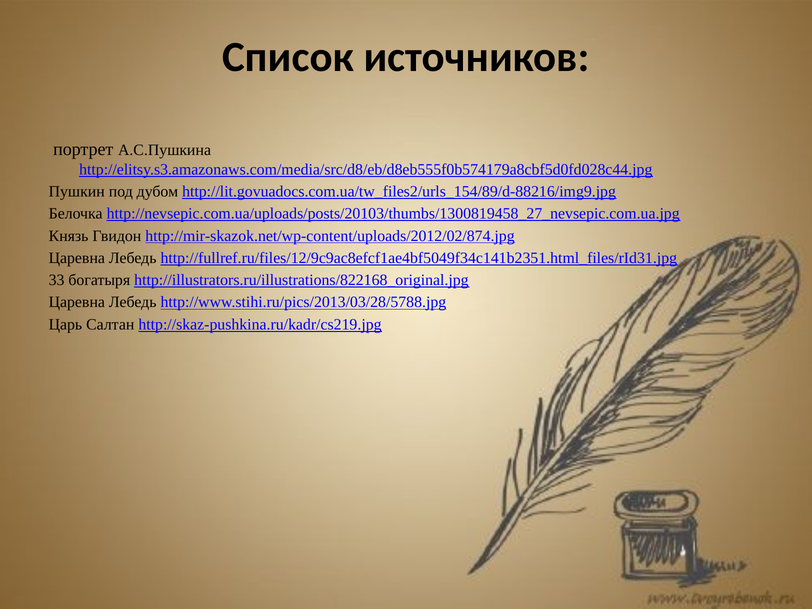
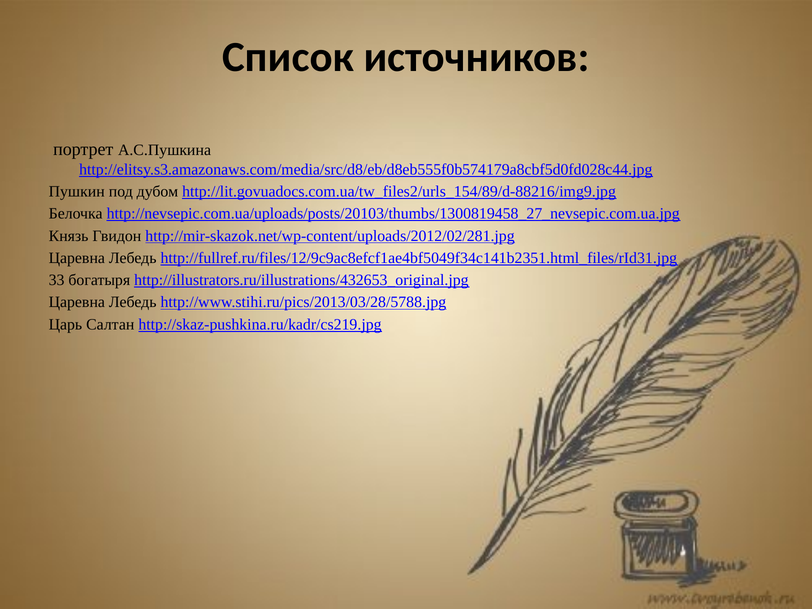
http://mir-skazok.net/wp-content/uploads/2012/02/874.jpg: http://mir-skazok.net/wp-content/uploads/2012/02/874.jpg -> http://mir-skazok.net/wp-content/uploads/2012/02/281.jpg
http://illustrators.ru/illustrations/822168_original.jpg: http://illustrators.ru/illustrations/822168_original.jpg -> http://illustrators.ru/illustrations/432653_original.jpg
